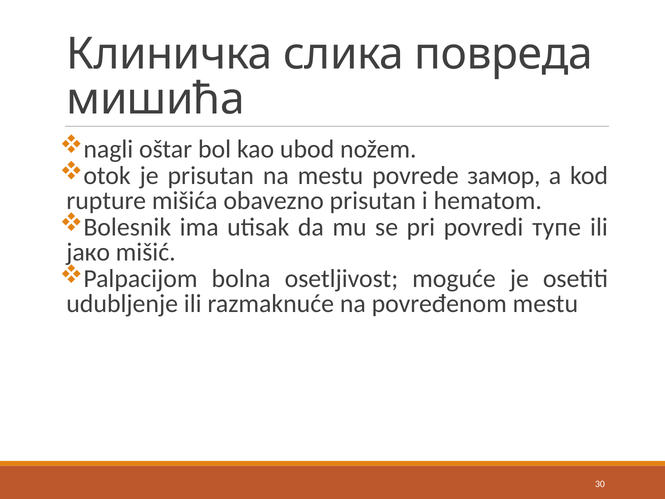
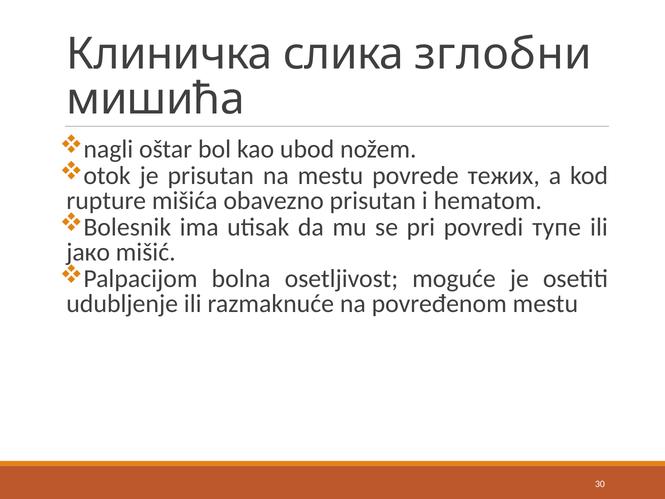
повреда: повреда -> зглобни
замор: замор -> тежих
